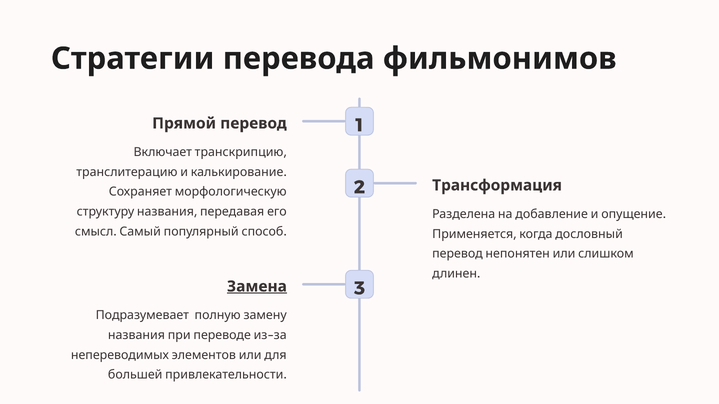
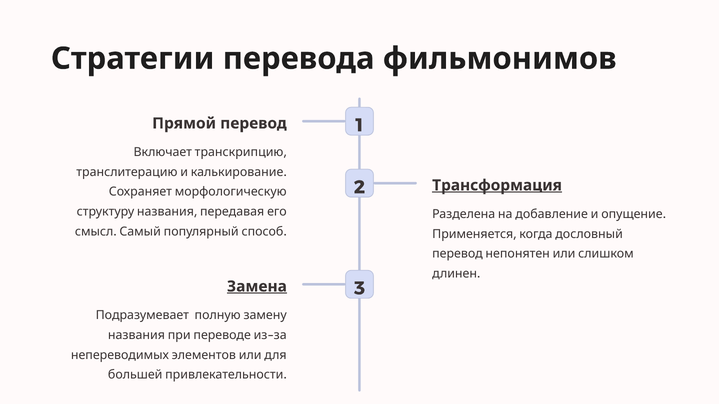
Трансформация underline: none -> present
